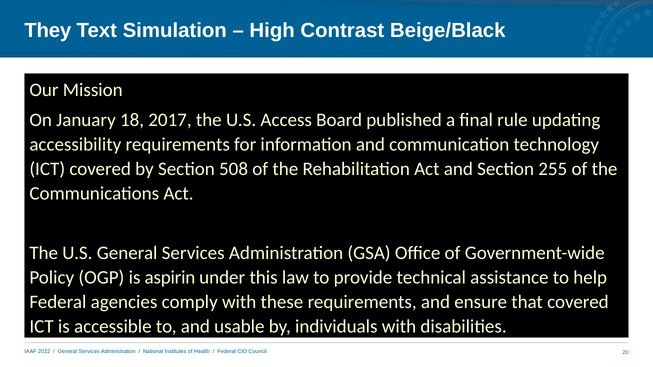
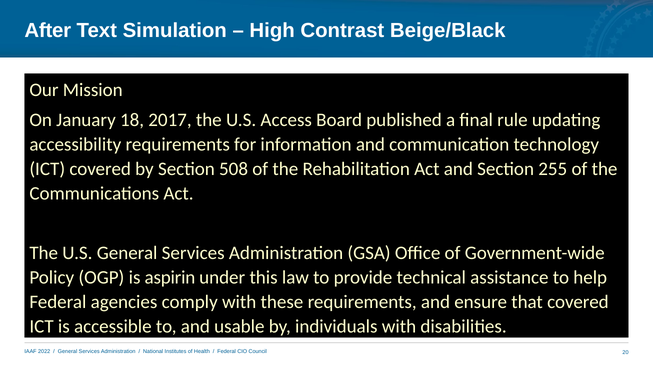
They: They -> After
